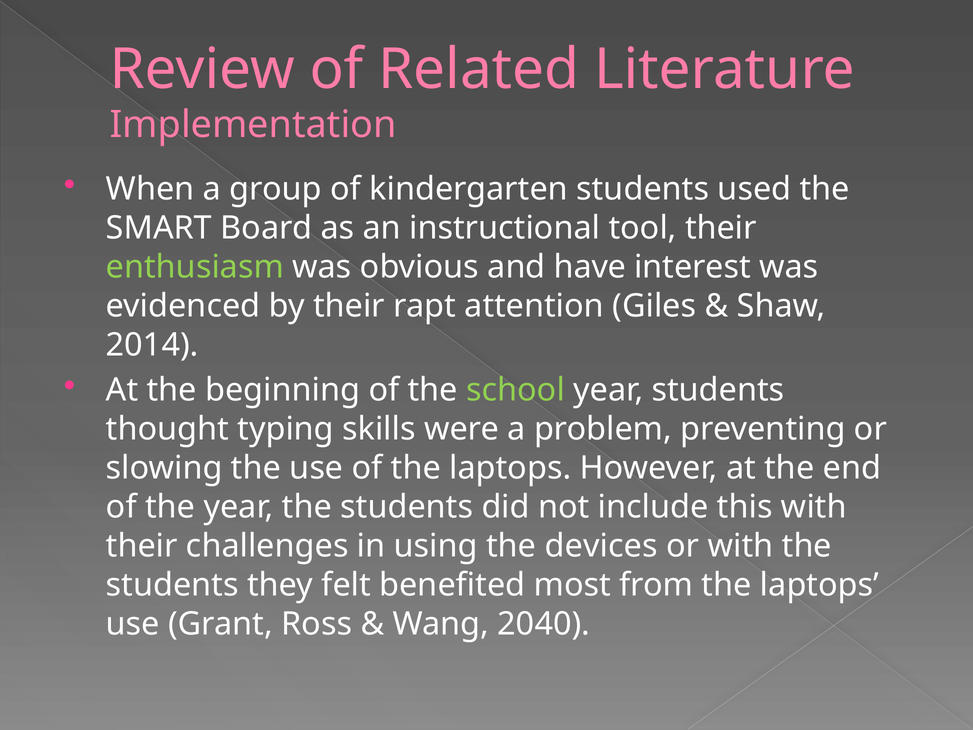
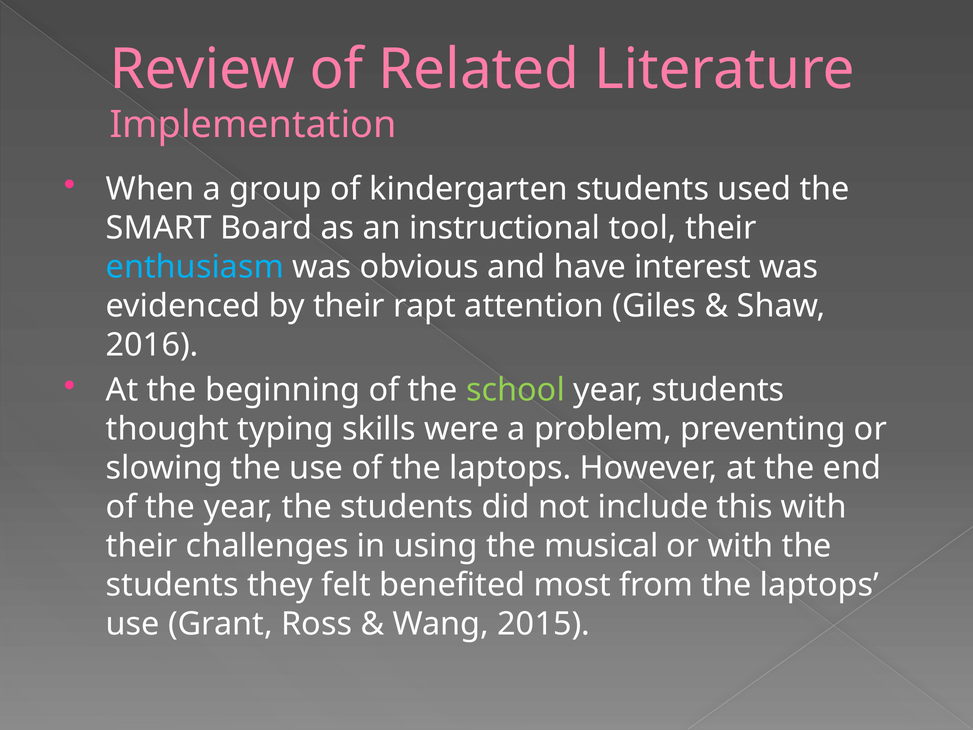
enthusiasm colour: light green -> light blue
2014: 2014 -> 2016
devices: devices -> musical
2040: 2040 -> 2015
